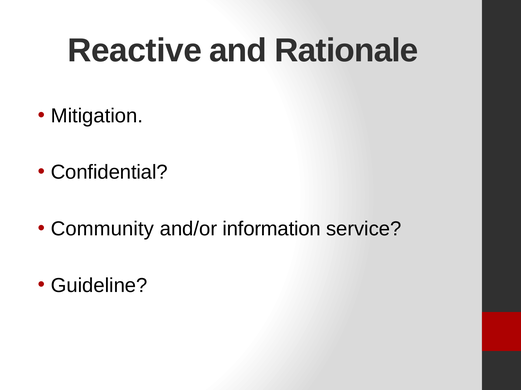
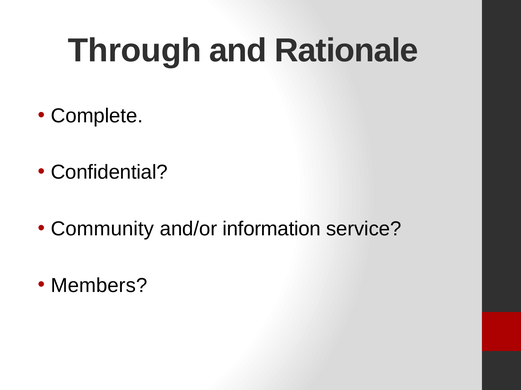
Reactive: Reactive -> Through
Mitigation: Mitigation -> Complete
Guideline: Guideline -> Members
